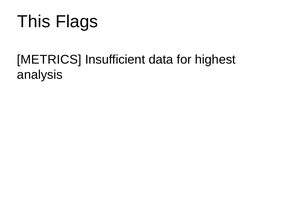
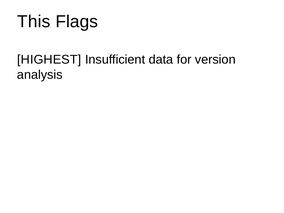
METRICS: METRICS -> HIGHEST
highest: highest -> version
